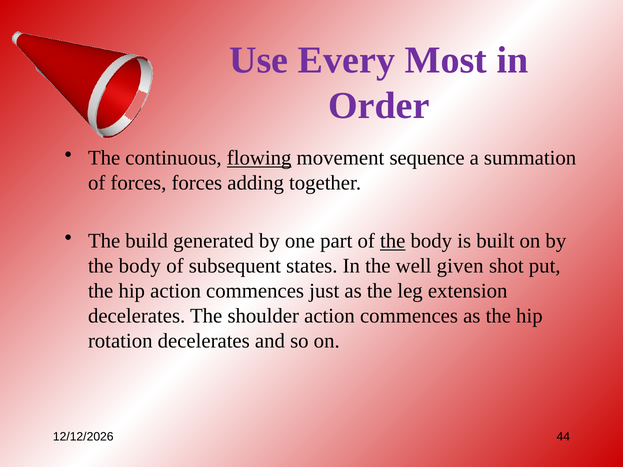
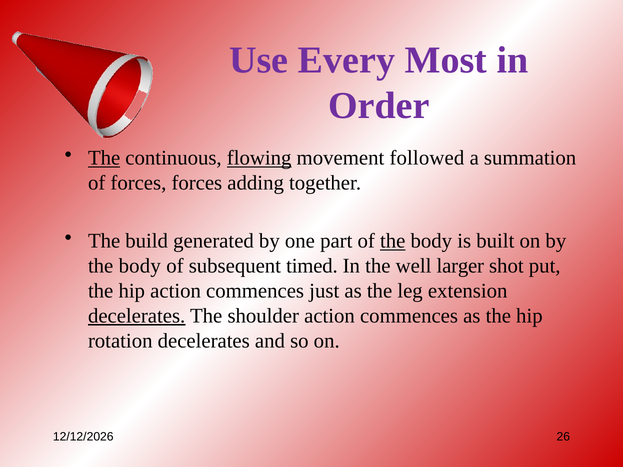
The at (104, 158) underline: none -> present
sequence: sequence -> followed
states: states -> timed
given: given -> larger
decelerates at (137, 316) underline: none -> present
44: 44 -> 26
